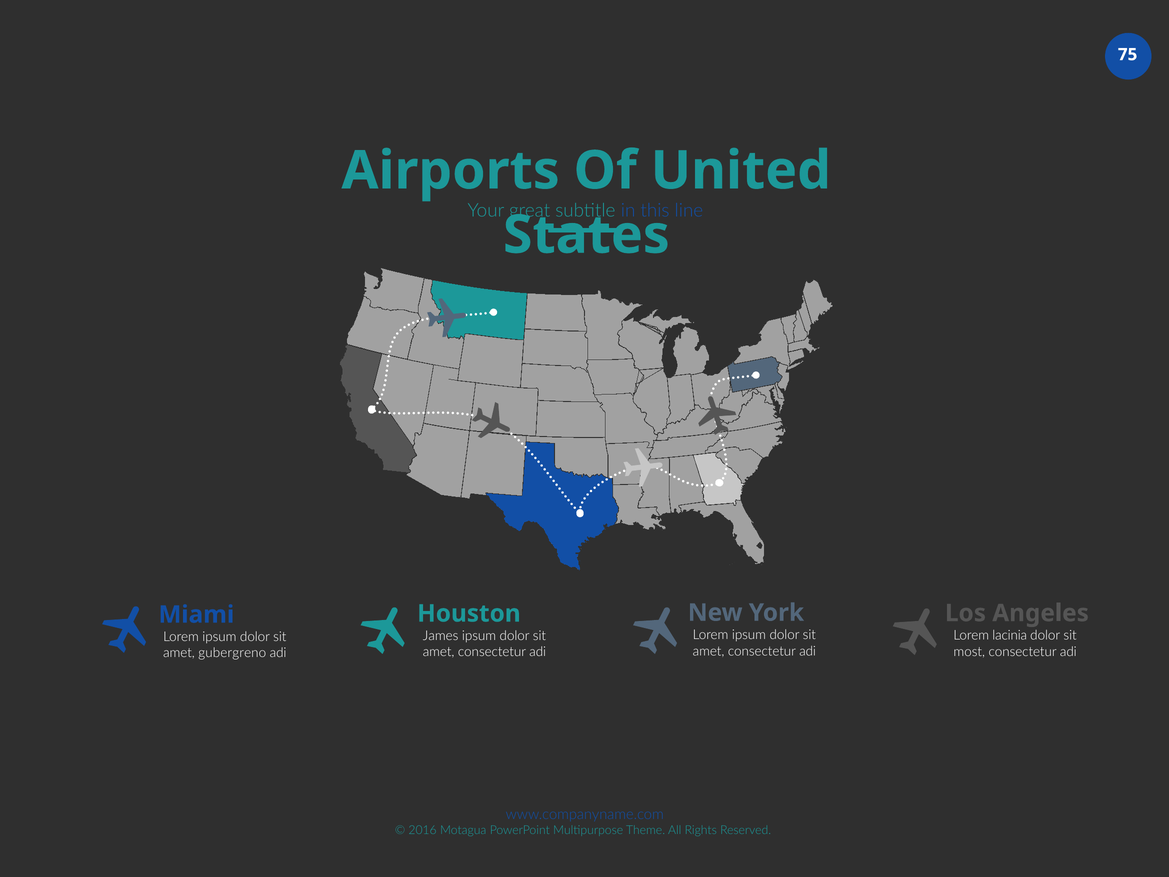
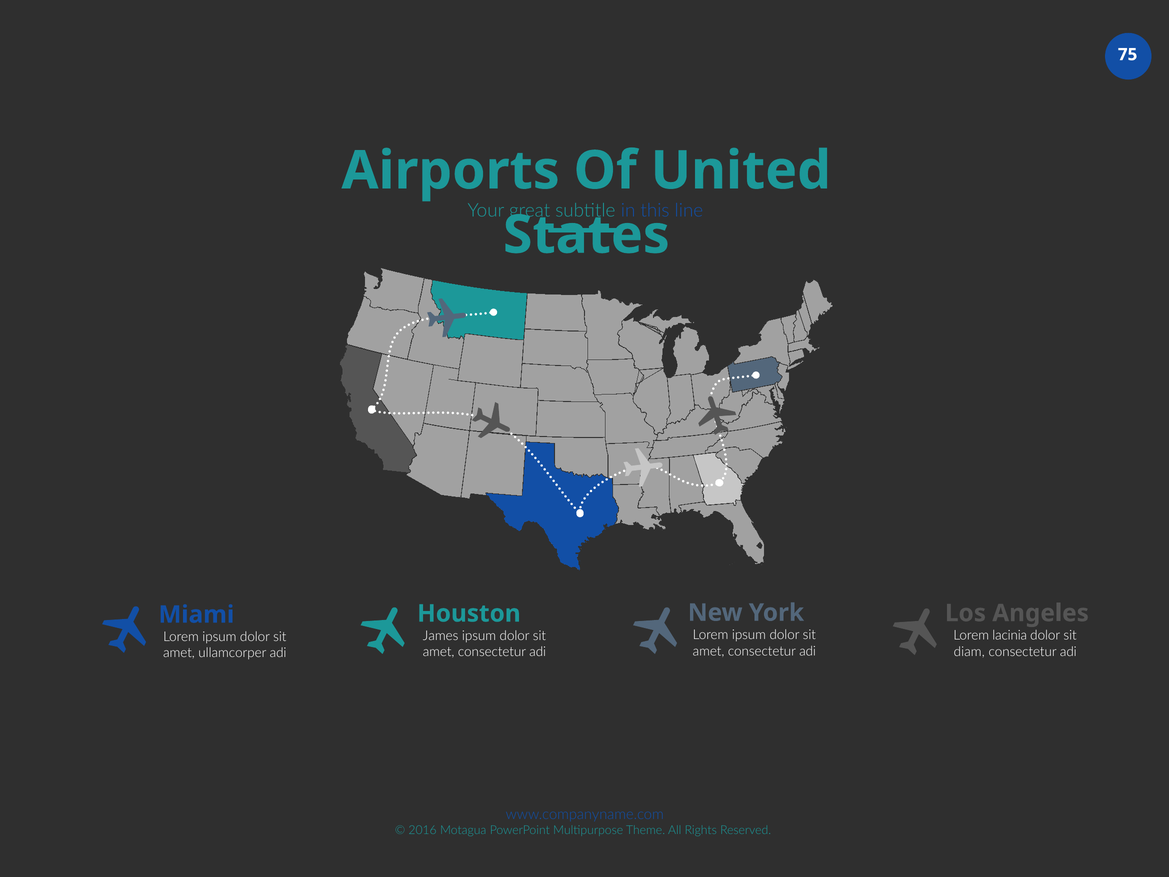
most: most -> diam
gubergreno: gubergreno -> ullamcorper
